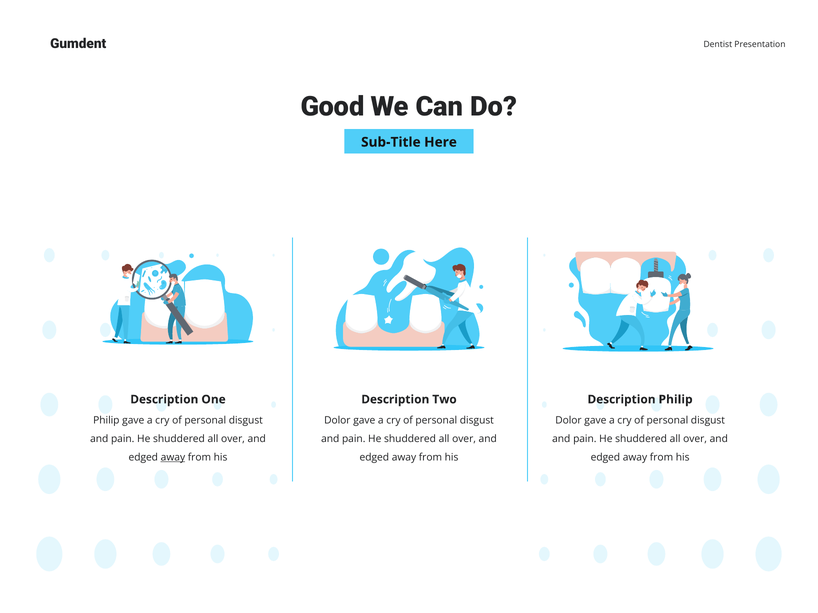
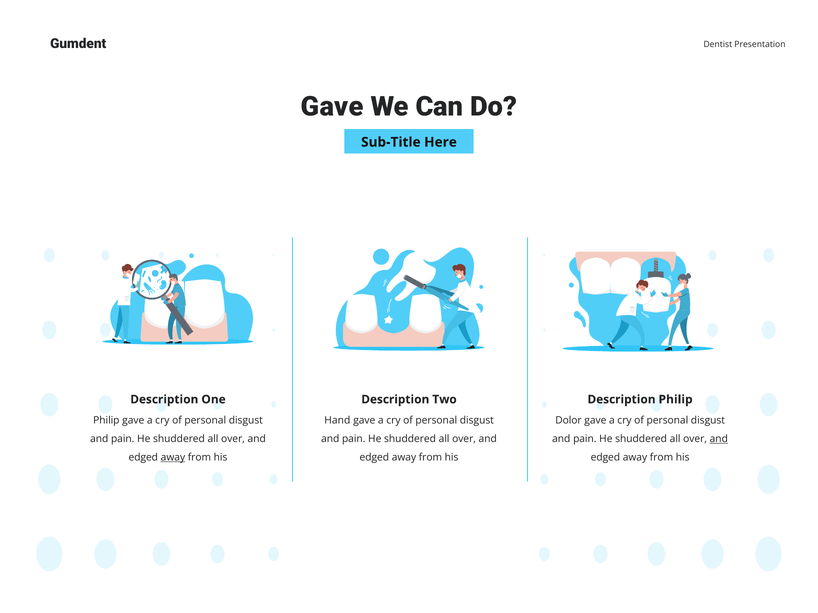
Good at (332, 107): Good -> Gave
Dolor at (337, 421): Dolor -> Hand
and at (719, 439) underline: none -> present
